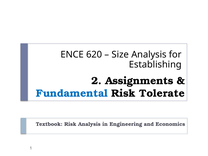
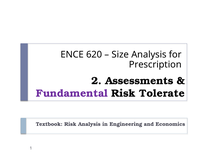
Establishing: Establishing -> Prescription
Assignments: Assignments -> Assessments
Fundamental colour: blue -> purple
